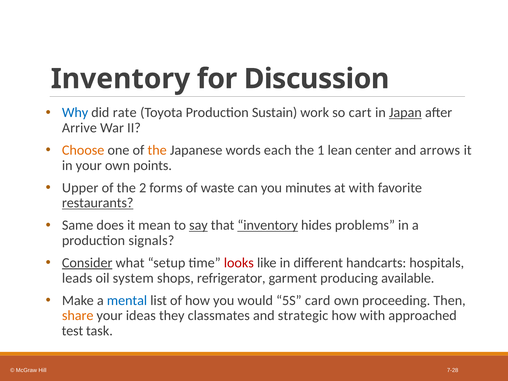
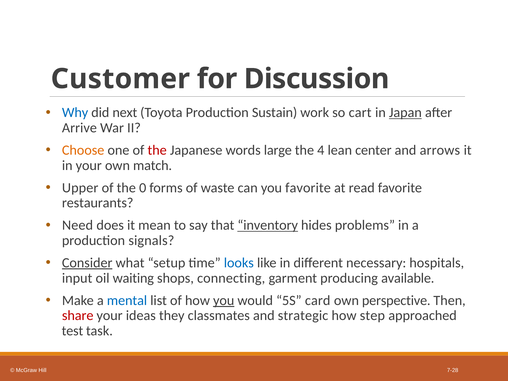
Inventory at (120, 79): Inventory -> Customer
rate: rate -> next
the at (157, 150) colour: orange -> red
each: each -> large
1: 1 -> 4
points: points -> match
2: 2 -> 0
you minutes: minutes -> favorite
at with: with -> read
restaurants underline: present -> none
Same: Same -> Need
say underline: present -> none
looks colour: red -> blue
handcarts: handcarts -> necessary
leads: leads -> input
system: system -> waiting
refrigerator: refrigerator -> connecting
you at (224, 300) underline: none -> present
proceeding: proceeding -> perspective
share colour: orange -> red
how with: with -> step
